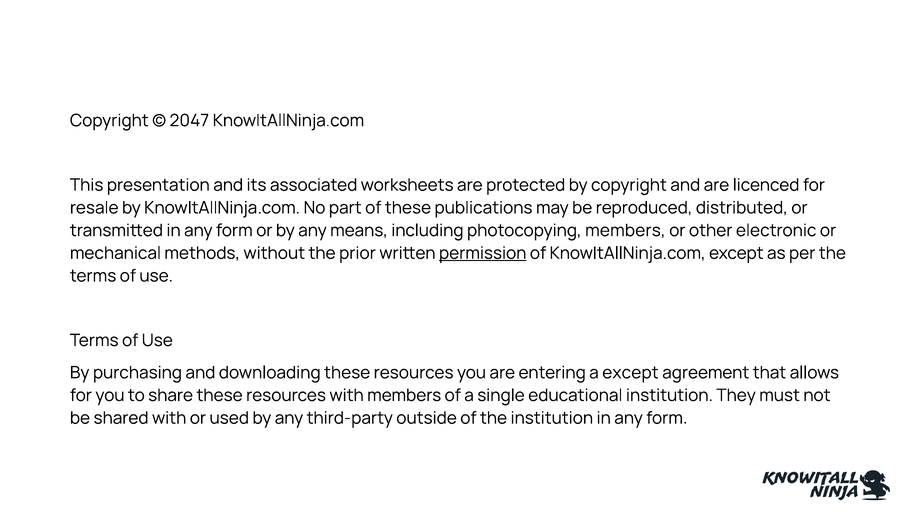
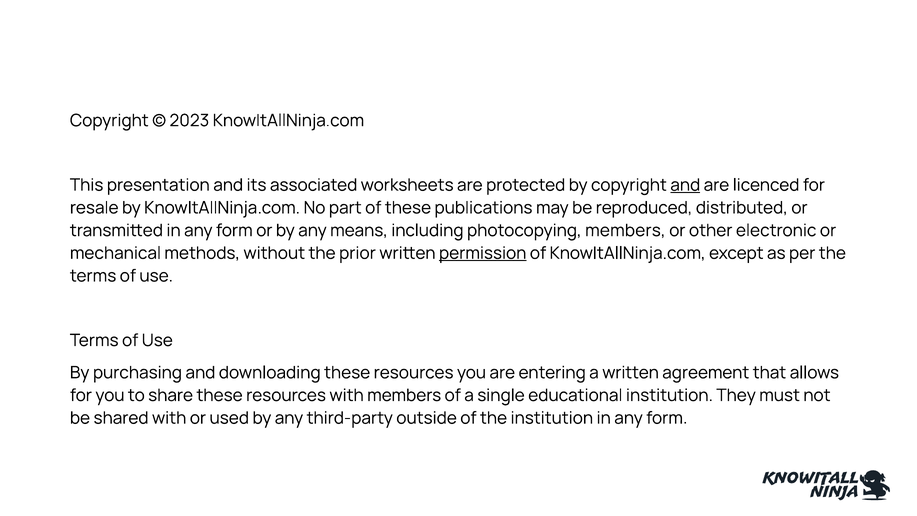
2047: 2047 -> 2023
and at (685, 185) underline: none -> present
a except: except -> written
